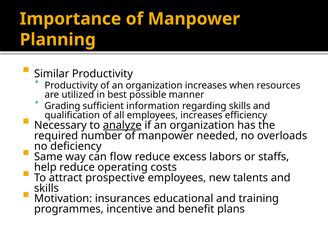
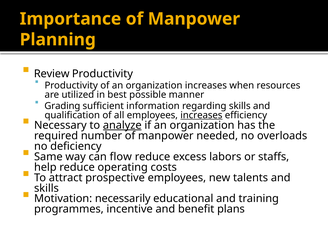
Similar: Similar -> Review
increases at (201, 115) underline: none -> present
insurances: insurances -> necessarily
